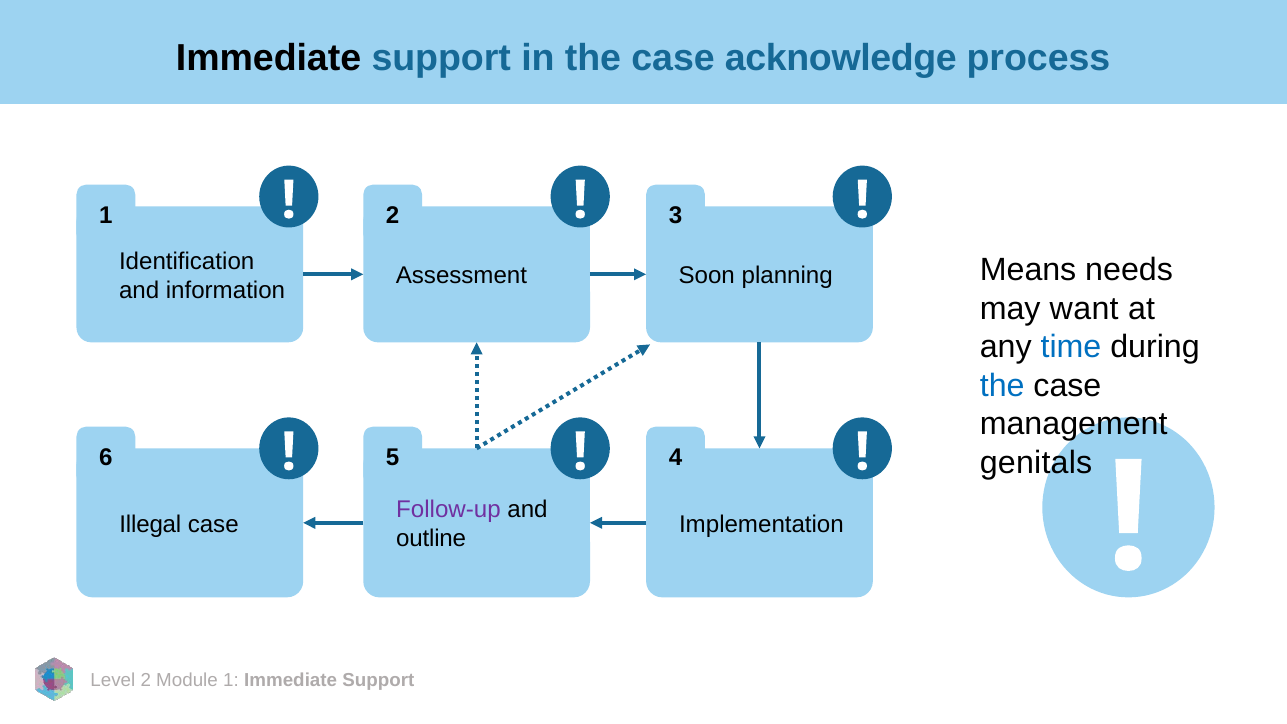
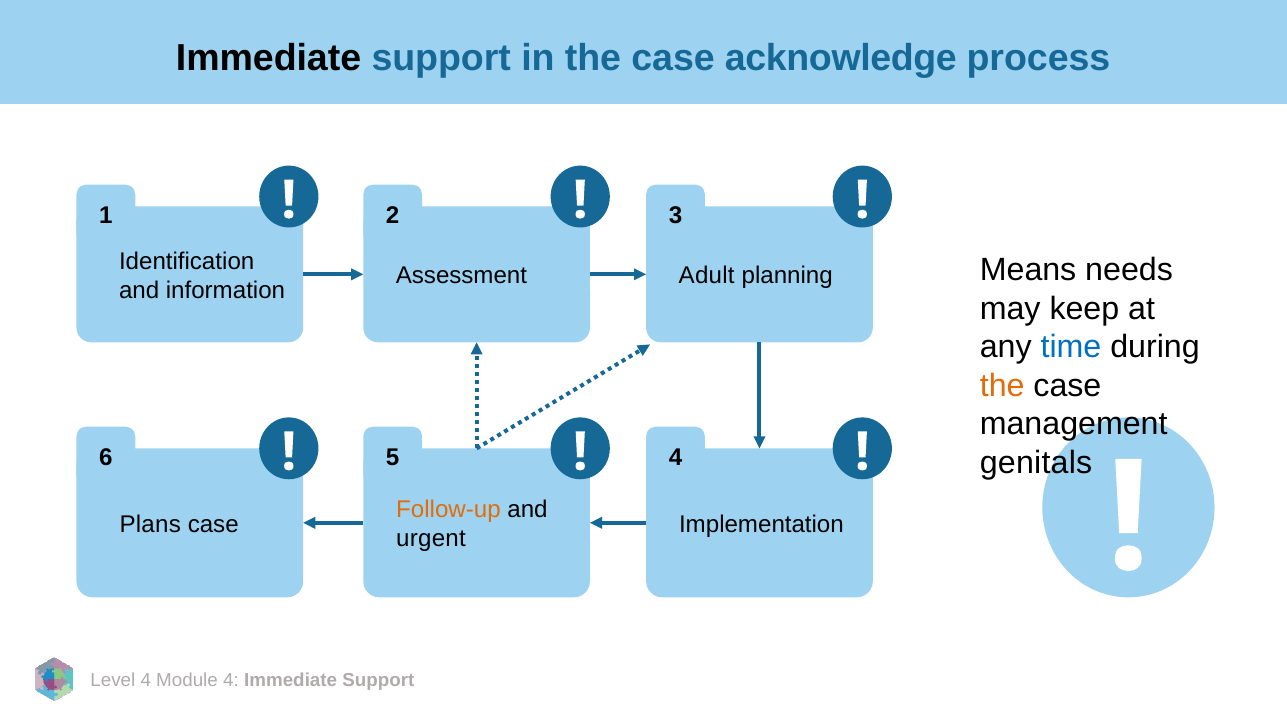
Soon: Soon -> Adult
want: want -> keep
the at (1002, 386) colour: blue -> orange
Follow-up colour: purple -> orange
Illegal: Illegal -> Plans
outline: outline -> urgent
2 at (146, 680): 2 -> 4
1 at (231, 680): 1 -> 4
